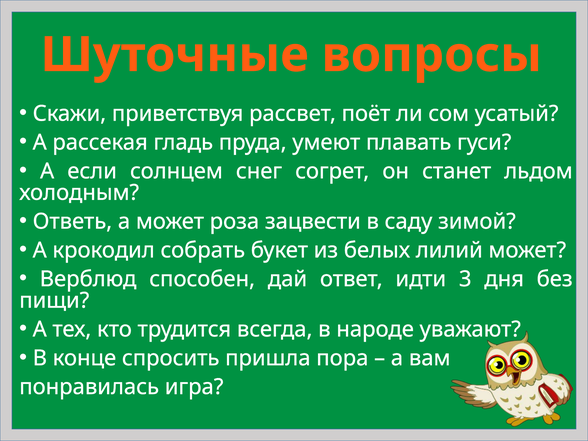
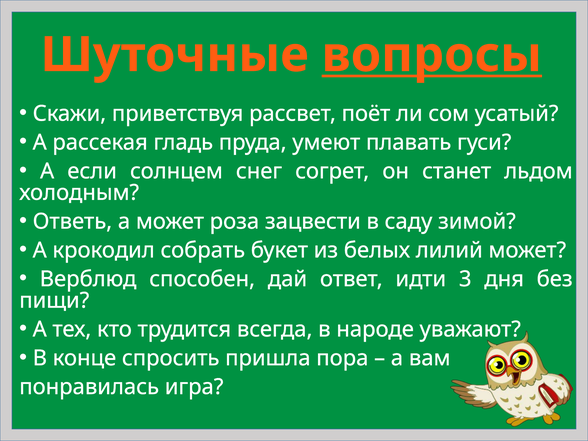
вопросы underline: none -> present
